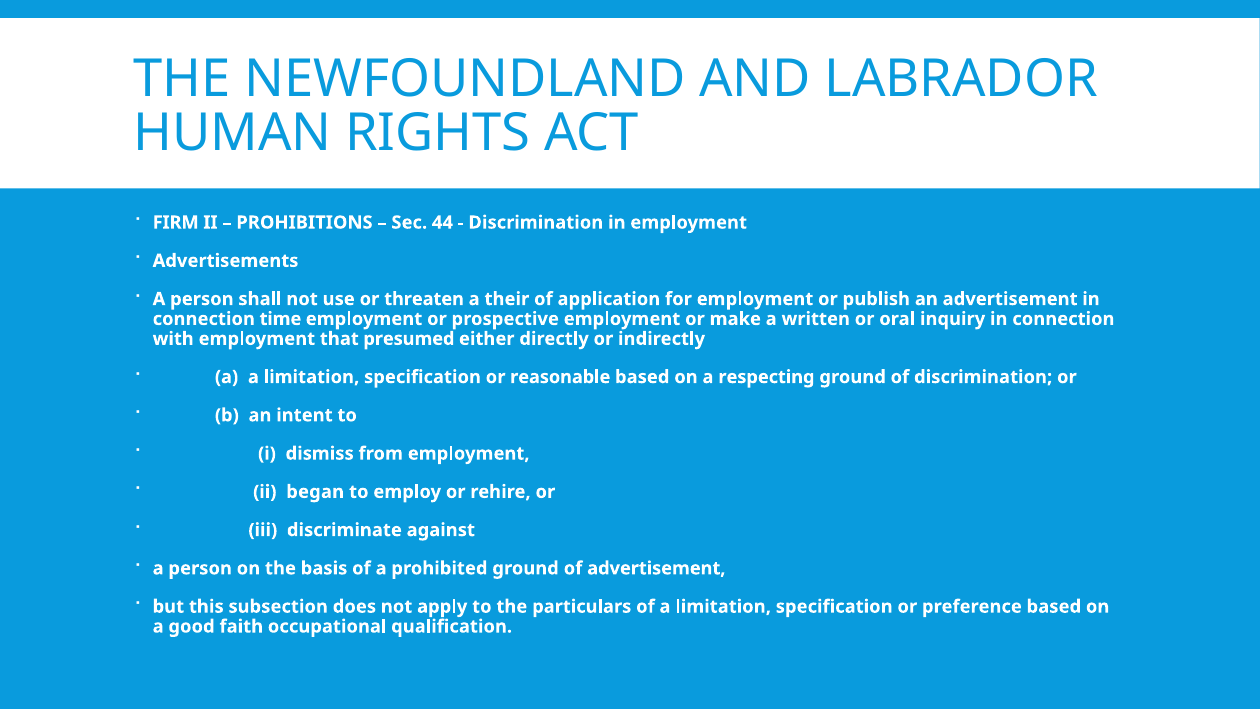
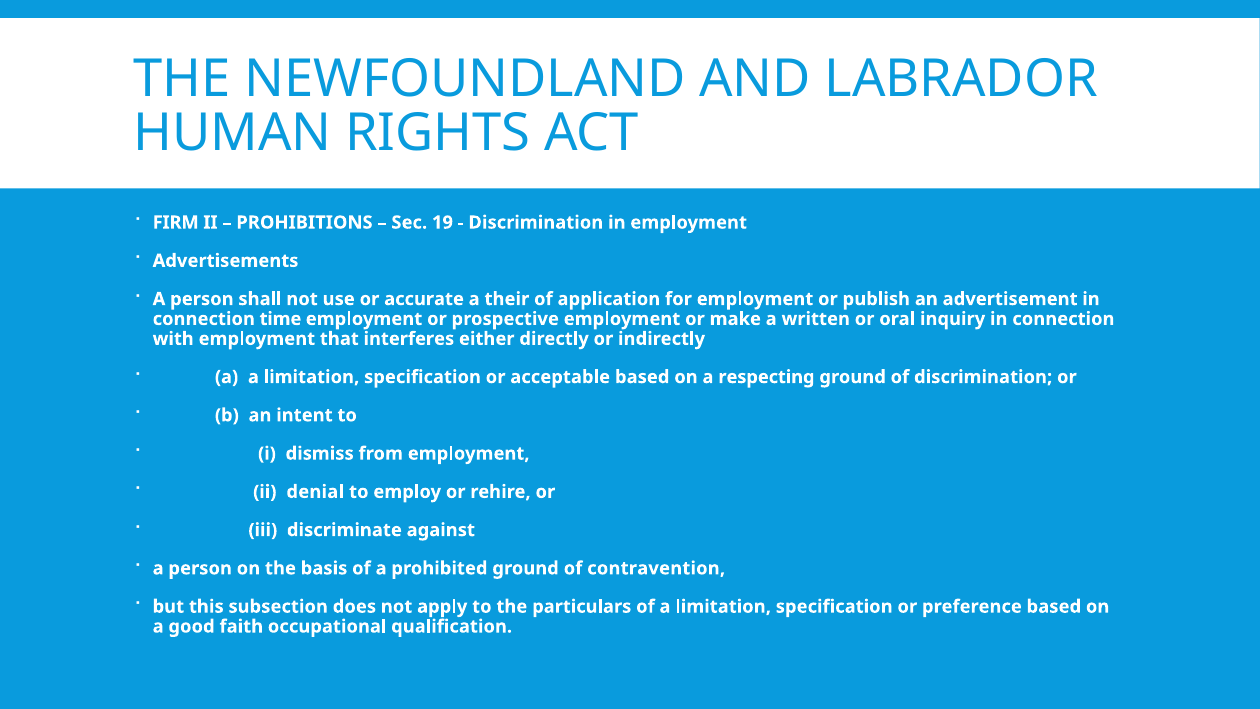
44: 44 -> 19
threaten: threaten -> accurate
presumed: presumed -> interferes
reasonable: reasonable -> acceptable
began: began -> denial
of advertisement: advertisement -> contravention
